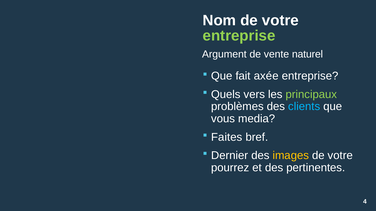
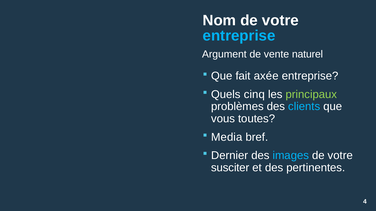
entreprise at (239, 36) colour: light green -> light blue
vers: vers -> cinq
media: media -> toutes
Faites: Faites -> Media
images colour: yellow -> light blue
pourrez: pourrez -> susciter
